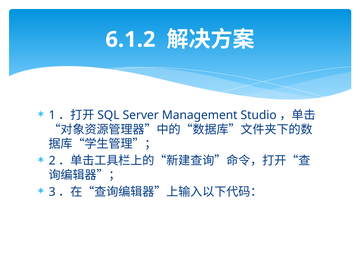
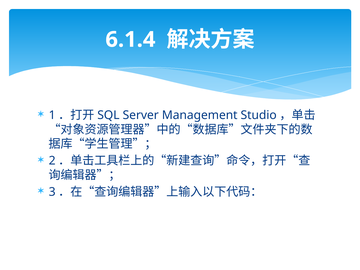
6.1.2: 6.1.2 -> 6.1.4
